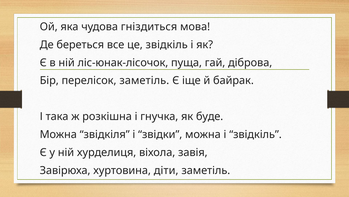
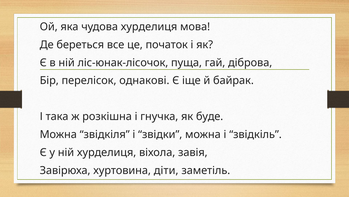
чудова гніздиться: гніздиться -> хурделиця
це звідкіль: звідкіль -> початок
перелісок заметіль: заметіль -> однакові
